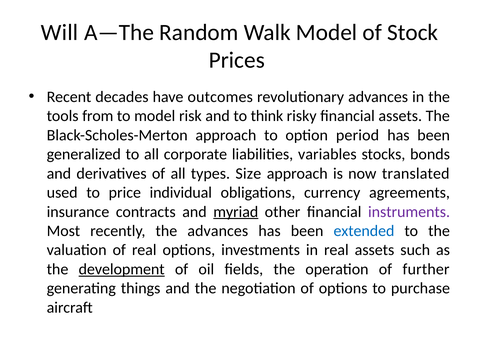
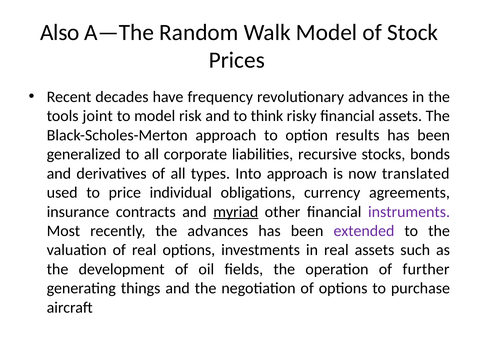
Will: Will -> Also
outcomes: outcomes -> frequency
from: from -> joint
period: period -> results
variables: variables -> recursive
Size: Size -> Into
extended colour: blue -> purple
development underline: present -> none
